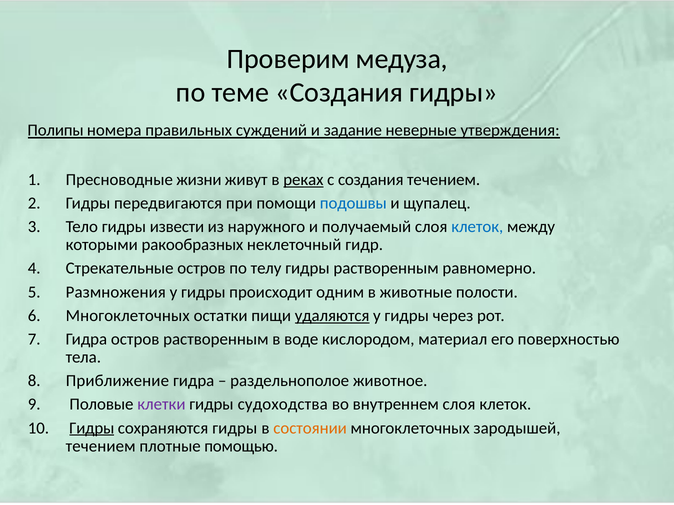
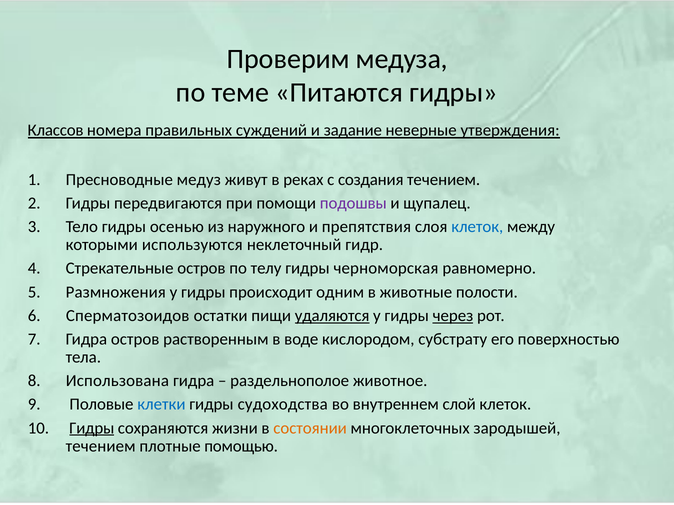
теме Создания: Создания -> Питаются
Полипы: Полипы -> Классов
жизни: жизни -> медуз
реках underline: present -> none
подошвы colour: blue -> purple
извести: извести -> осенью
получаемый: получаемый -> препятствия
ракообразных: ракообразных -> используются
гидры растворенным: растворенным -> черноморская
Многоклеточных at (128, 316): Многоклеточных -> Сперматозоидов
через underline: none -> present
материал: материал -> субстрату
Приближение: Приближение -> Использована
клетки colour: purple -> blue
внутреннем слоя: слоя -> слой
сохраняются гидры: гидры -> жизни
